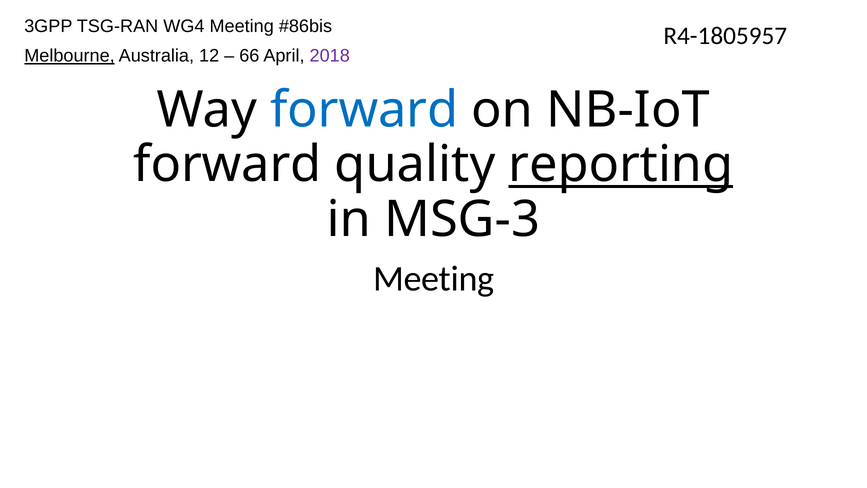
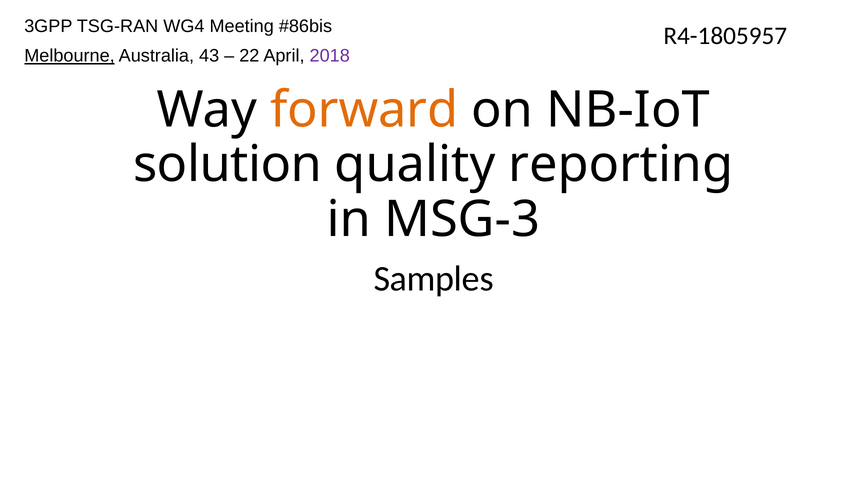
12: 12 -> 43
66: 66 -> 22
forward at (364, 110) colour: blue -> orange
forward at (227, 165): forward -> solution
reporting underline: present -> none
Meeting at (434, 279): Meeting -> Samples
